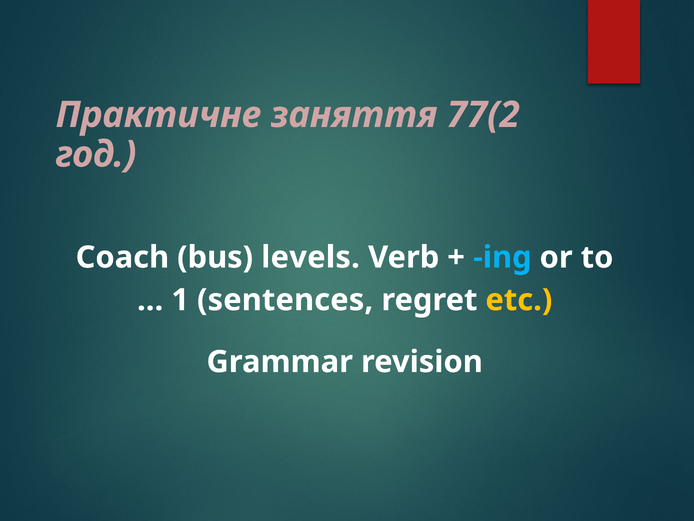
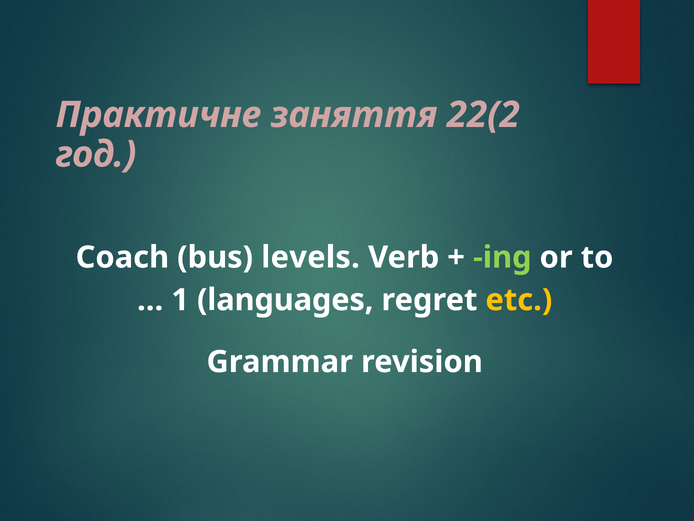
77(2: 77(2 -> 22(2
ing colour: light blue -> light green
sentences: sentences -> languages
